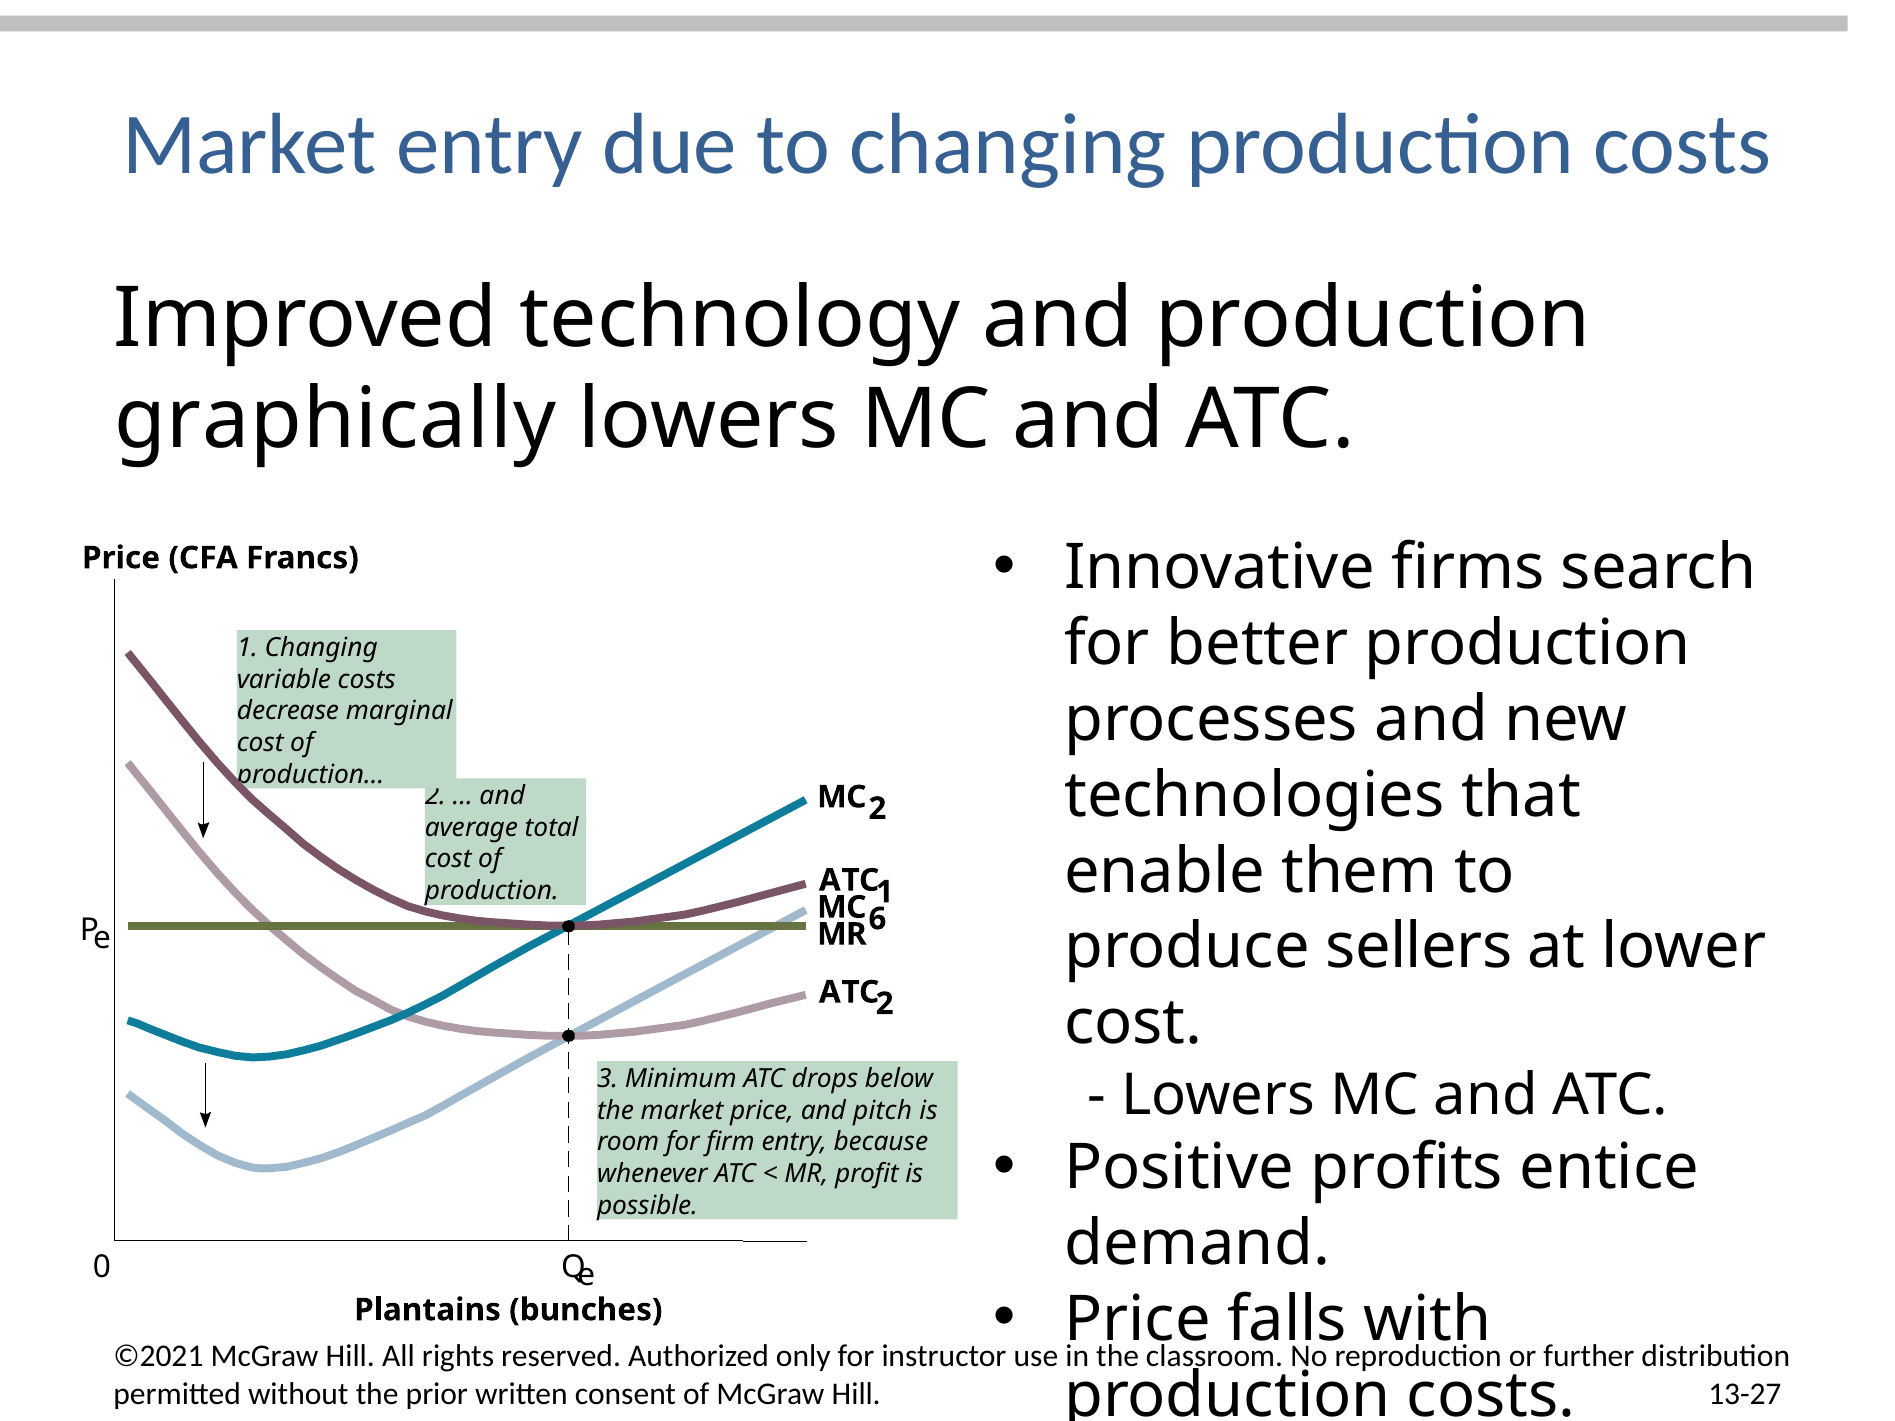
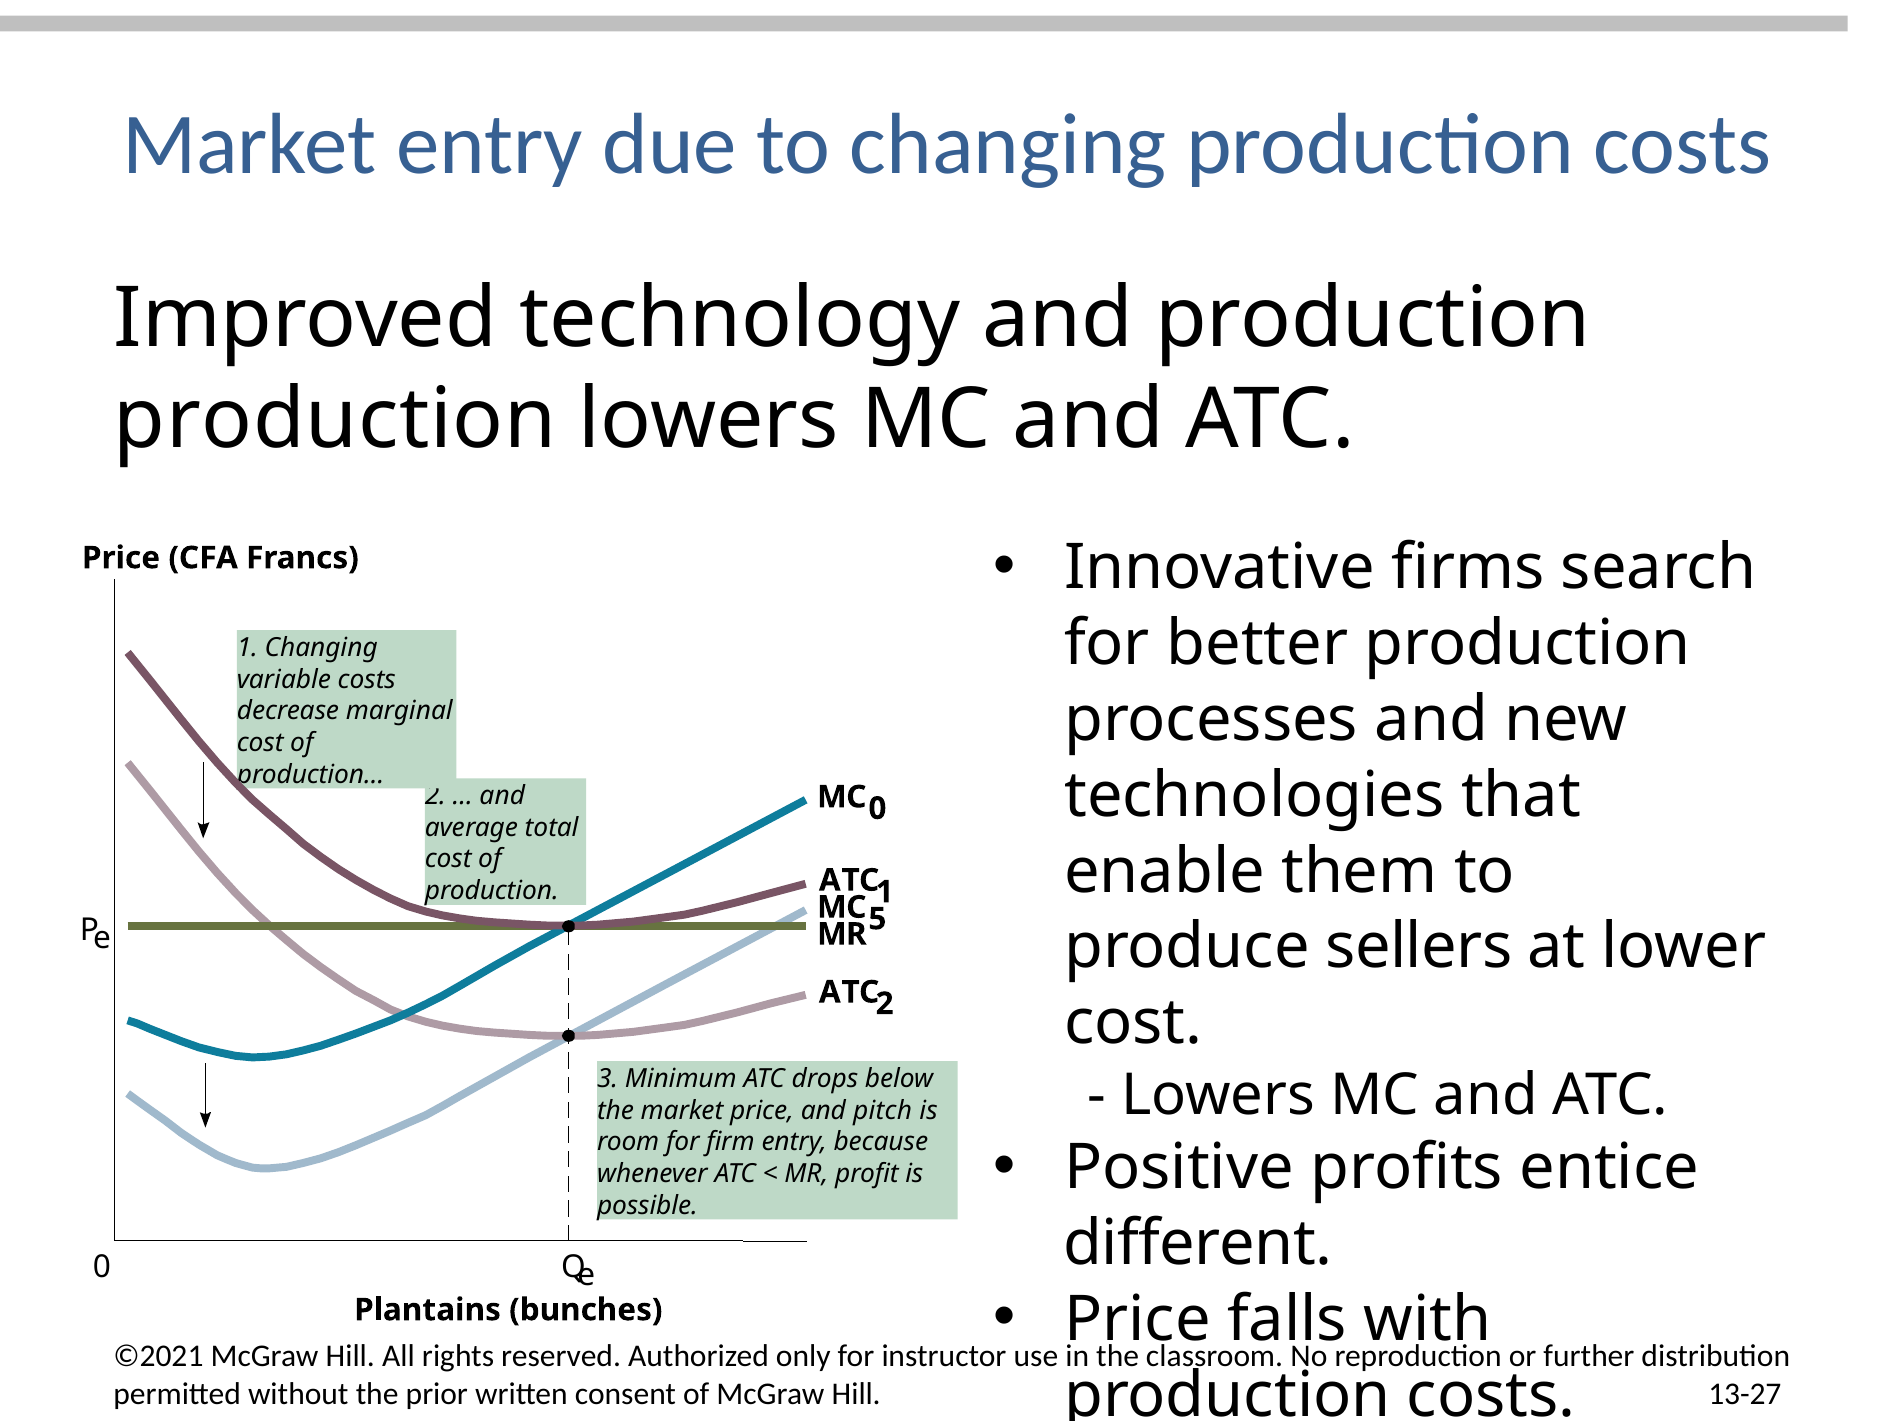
graphically at (335, 420): graphically -> production
MC 2: 2 -> 0
6: 6 -> 5
demand: demand -> different
